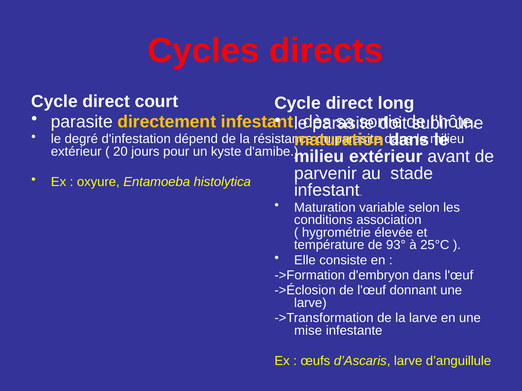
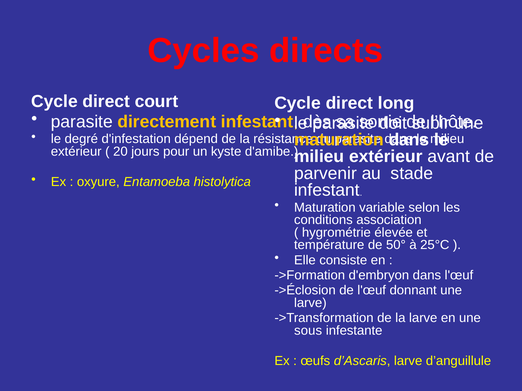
93°: 93° -> 50°
mise: mise -> sous
